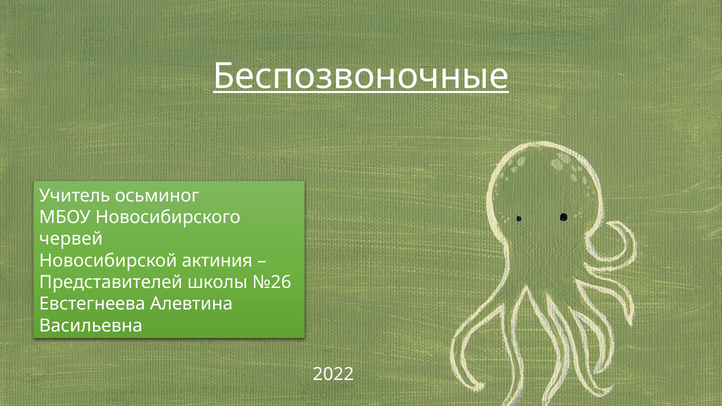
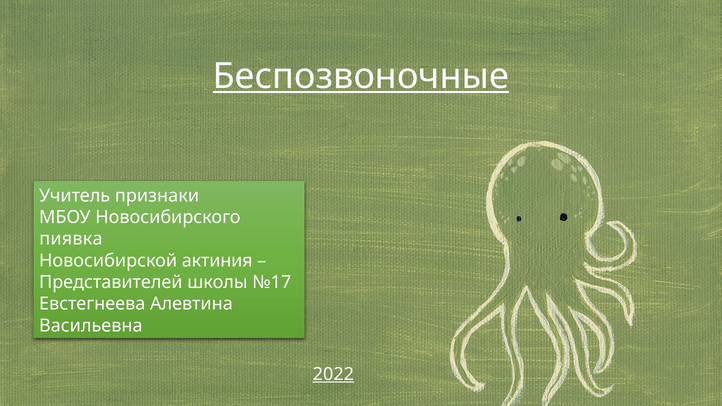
осьминог: осьминог -> признаки
червей: червей -> пиявка
№26: №26 -> №17
2022 underline: none -> present
